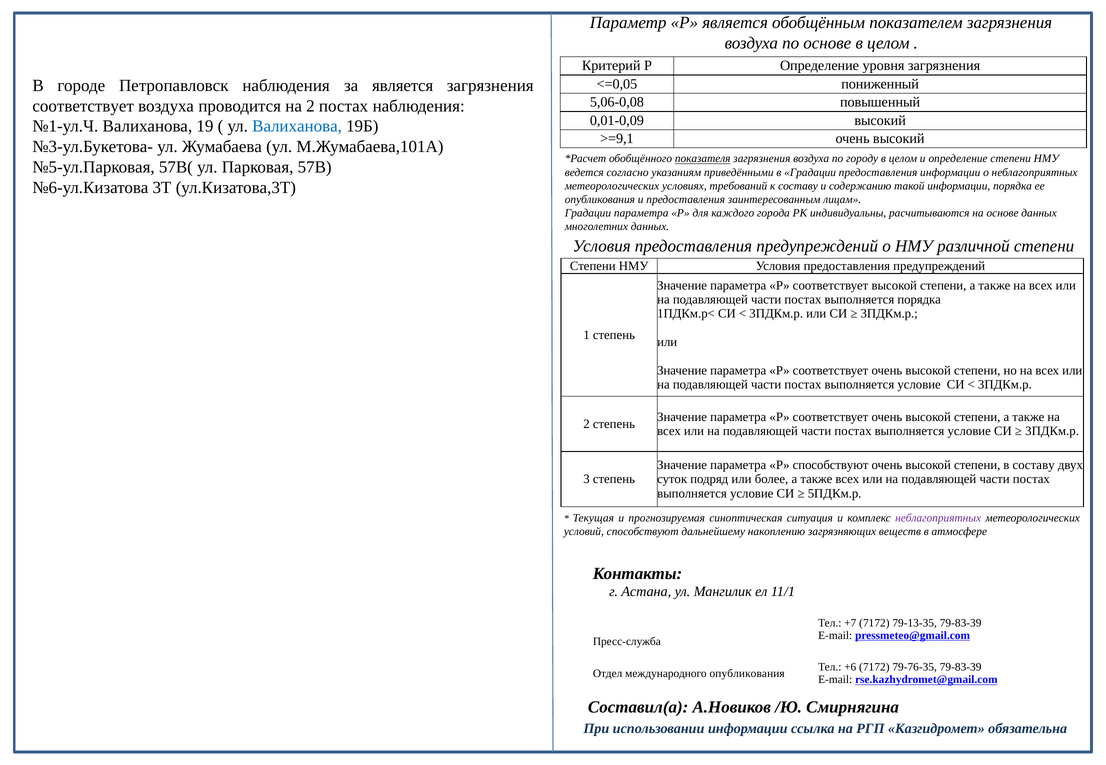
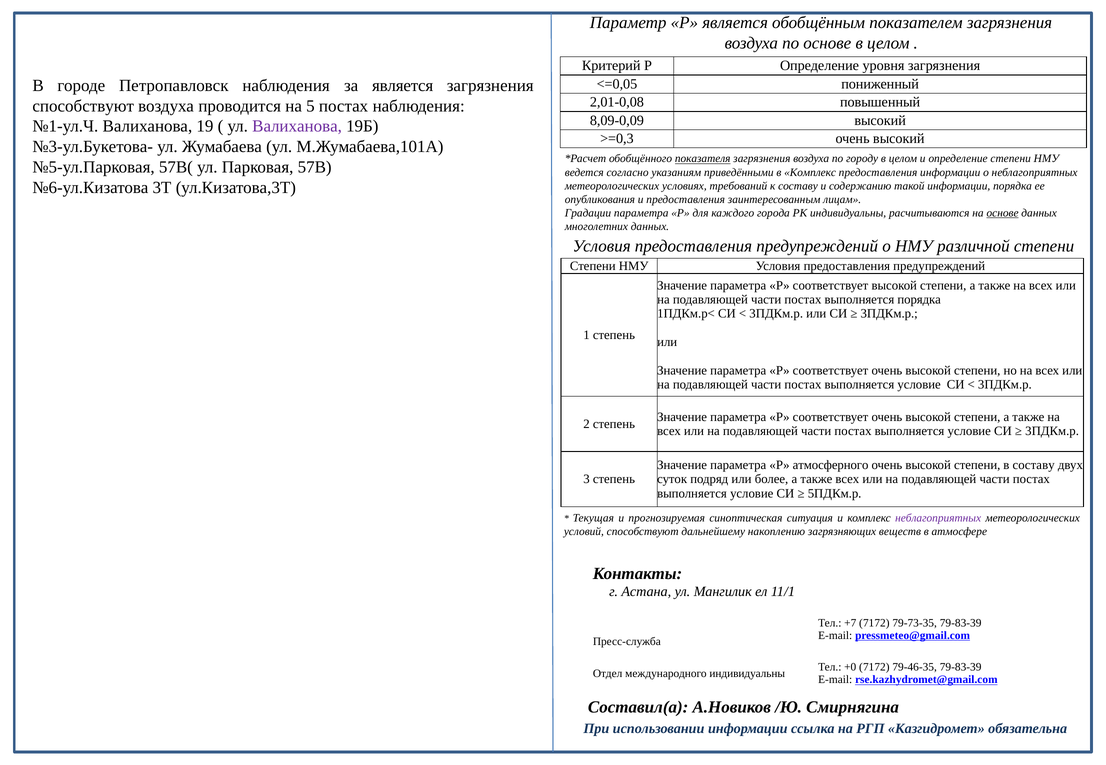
5,06-0,08: 5,06-0,08 -> 2,01-0,08
соответствует at (83, 106): соответствует -> способствуют
на 2: 2 -> 5
0,01-0,09: 0,01-0,09 -> 8,09-0,09
Валиханова at (297, 127) colour: blue -> purple
>=9,1: >=9,1 -> >=0,3
в Градации: Градации -> Комплекс
основе at (1003, 213) underline: none -> present
Р способствуют: способствуют -> атмосферного
79-13-35: 79-13-35 -> 79-73-35
+6: +6 -> +0
79-76-35: 79-76-35 -> 79-46-35
международного опубликования: опубликования -> индивидуальны
